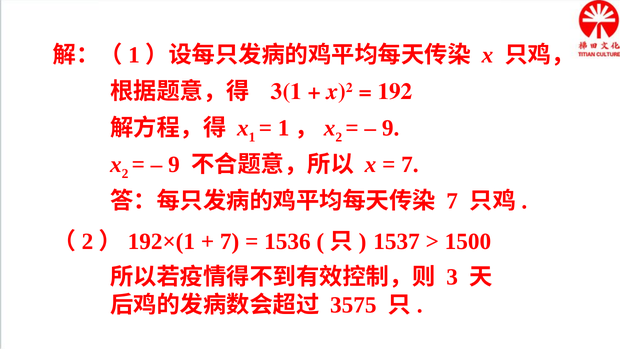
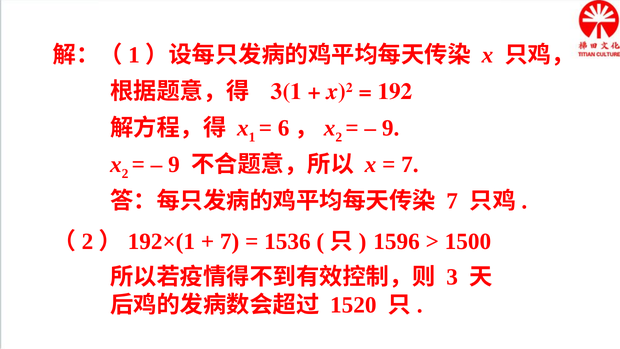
1 at (284, 128): 1 -> 6
1537: 1537 -> 1596
3575: 3575 -> 1520
